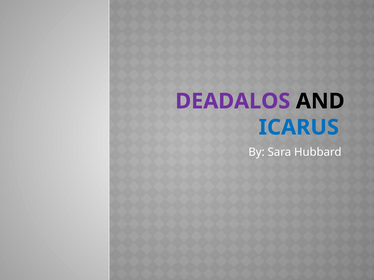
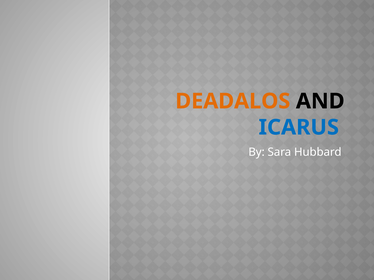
DEADALOS colour: purple -> orange
